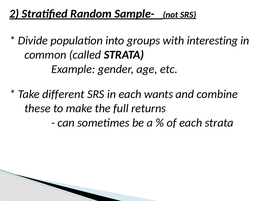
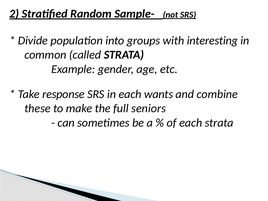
different: different -> response
returns: returns -> seniors
